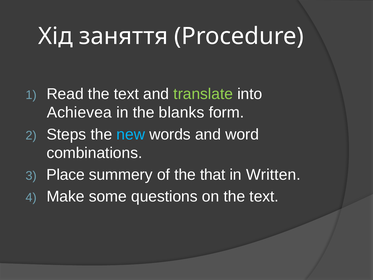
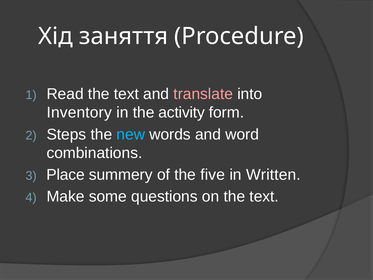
translate colour: light green -> pink
Achievea: Achievea -> Inventory
blanks: blanks -> activity
that: that -> five
